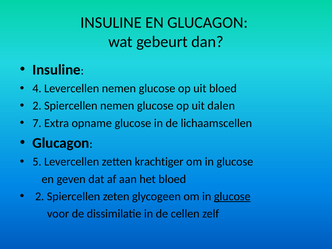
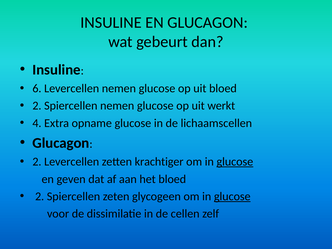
4: 4 -> 6
dalen: dalen -> werkt
7: 7 -> 4
5 at (37, 162): 5 -> 2
glucose at (235, 162) underline: none -> present
